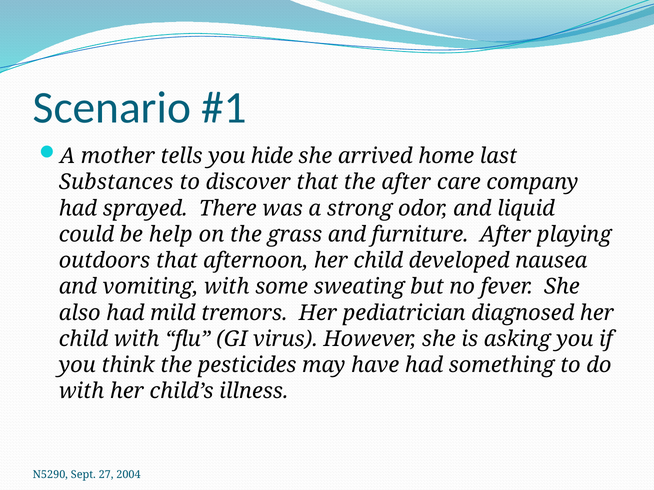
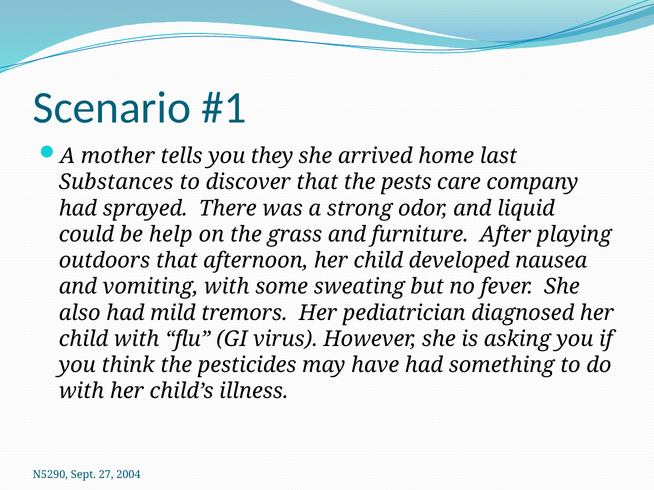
hide: hide -> they
the after: after -> pests
